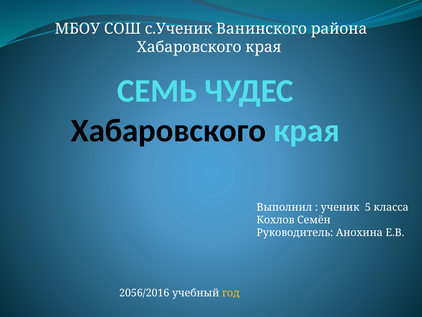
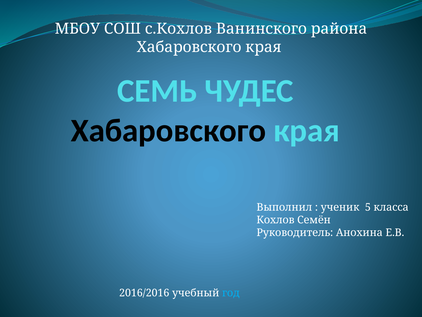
с.Ученик: с.Ученик -> с.Кохлов
2056/2016: 2056/2016 -> 2016/2016
год colour: yellow -> light blue
